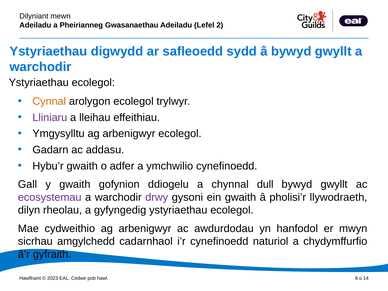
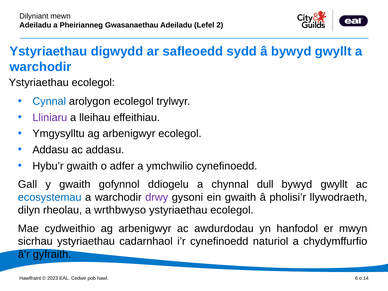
Cynnal colour: orange -> blue
Gadarn at (50, 150): Gadarn -> Addasu
gofynion: gofynion -> gofynnol
ecosystemau colour: purple -> blue
gyfyngedig: gyfyngedig -> wrthbwyso
sicrhau amgylchedd: amgylchedd -> ystyriaethau
